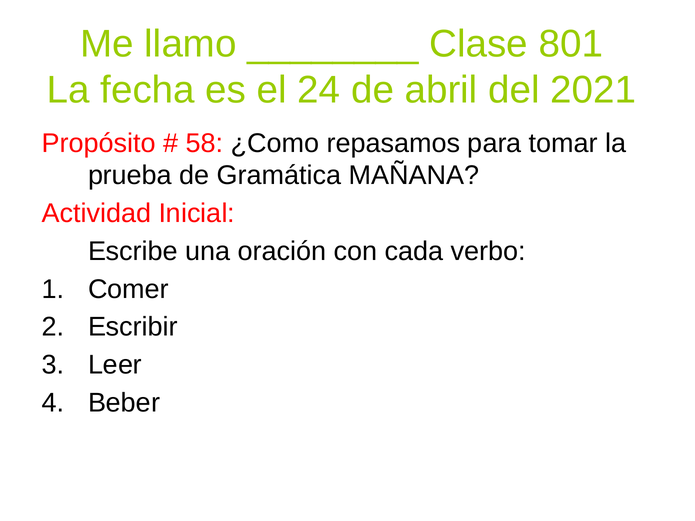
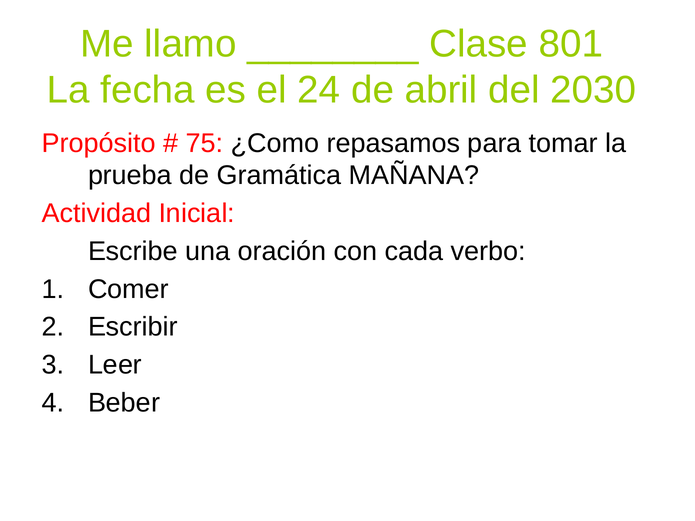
2021: 2021 -> 2030
58: 58 -> 75
